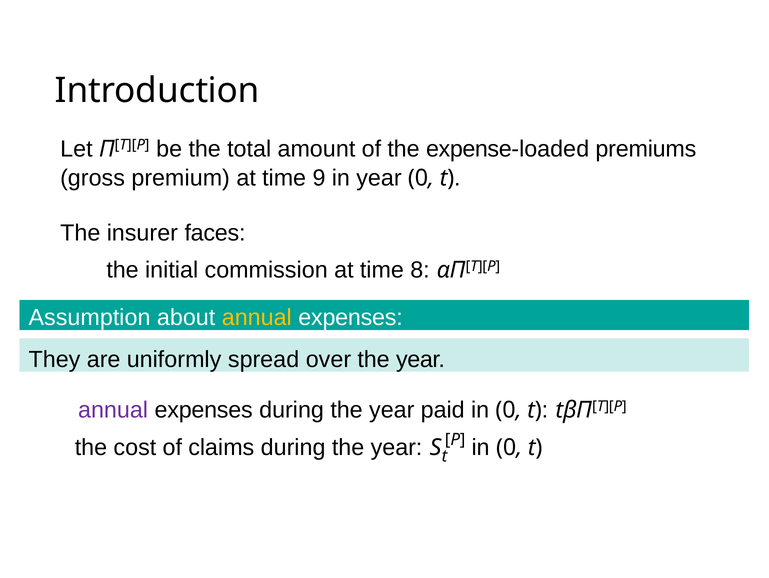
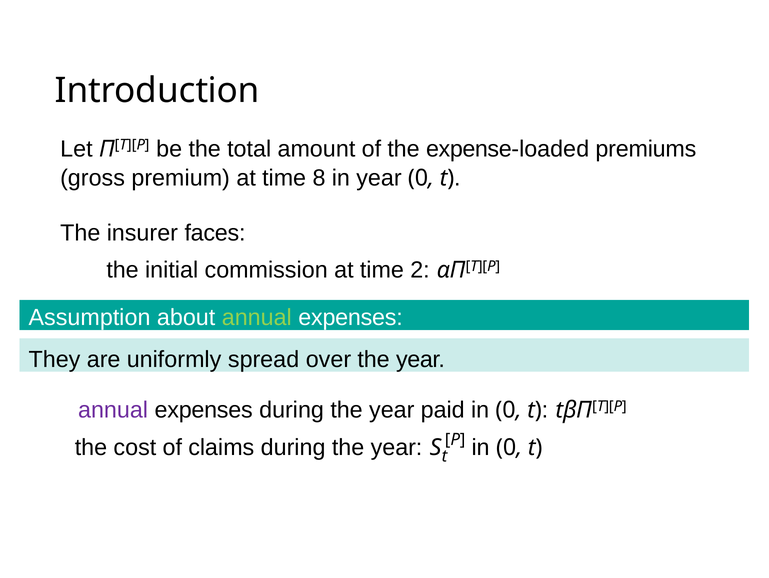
9: 9 -> 8
8: 8 -> 2
annual at (257, 317) colour: yellow -> light green
